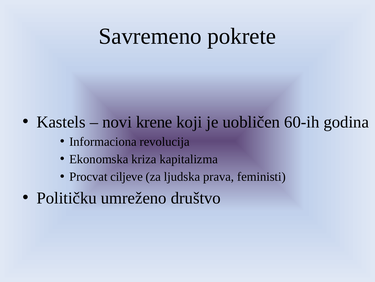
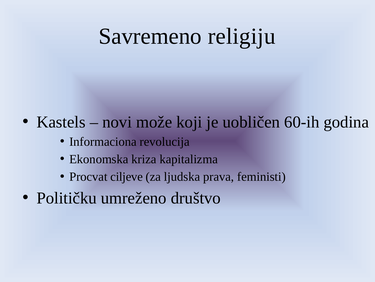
pokrete: pokrete -> religiju
krene: krene -> može
